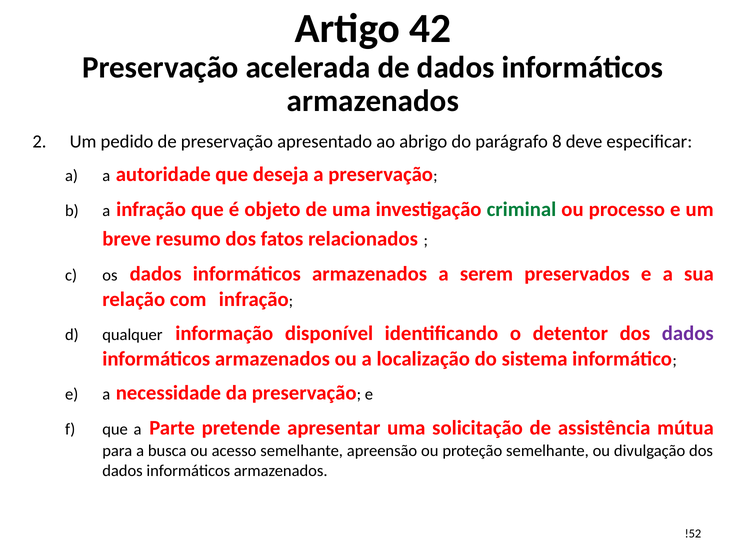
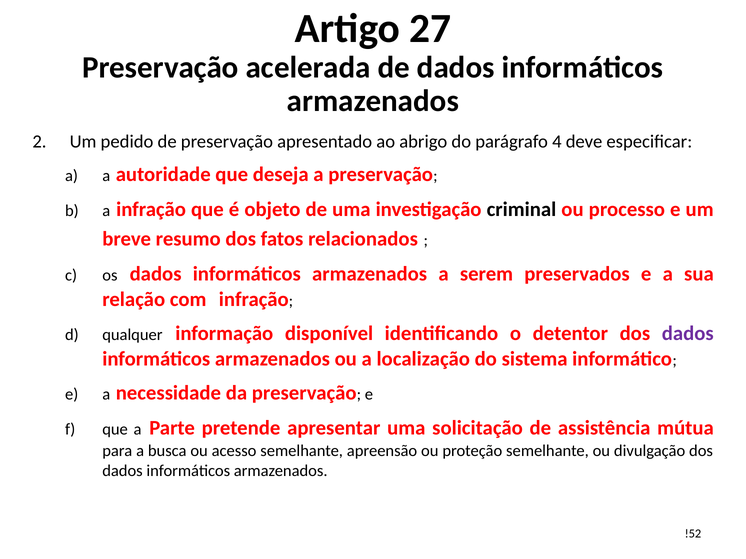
42: 42 -> 27
8: 8 -> 4
criminal colour: green -> black
